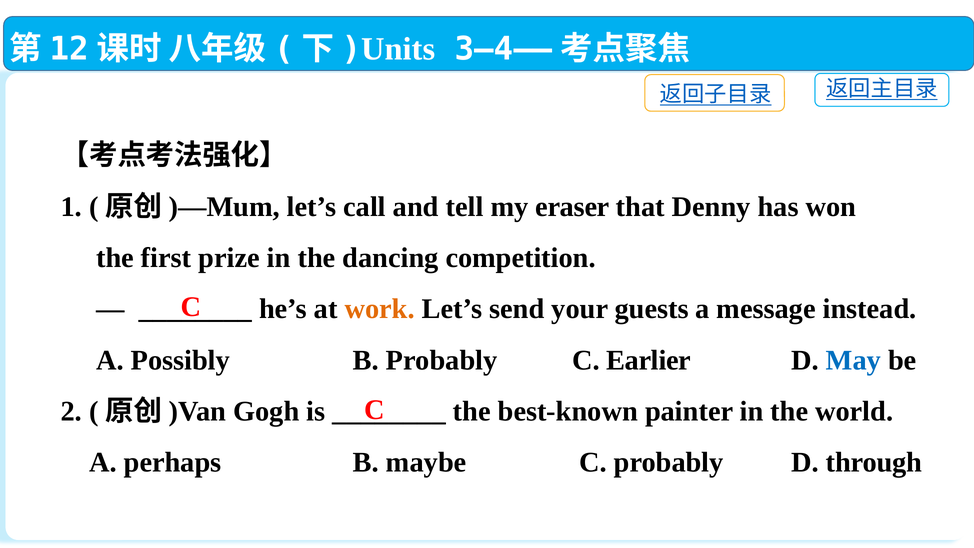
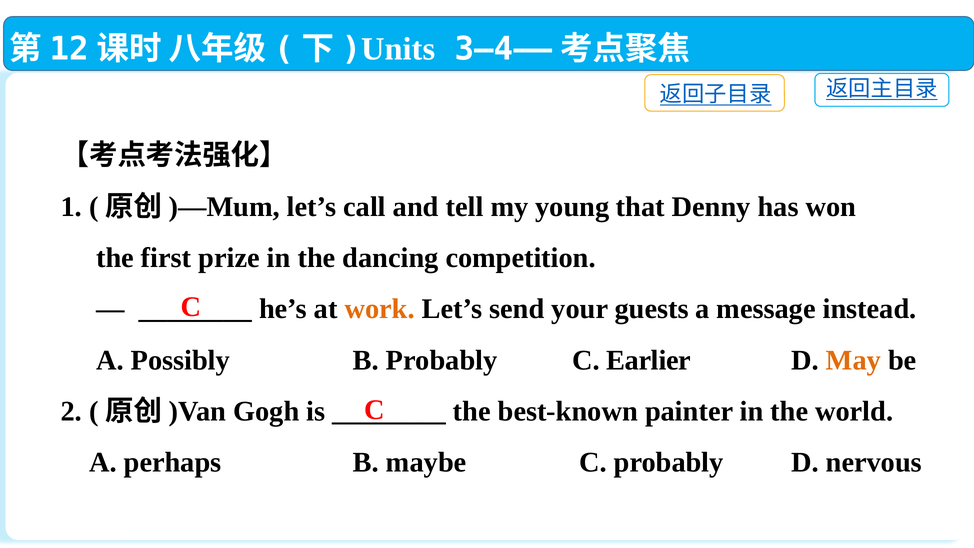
eraser: eraser -> young
May colour: blue -> orange
through: through -> nervous
